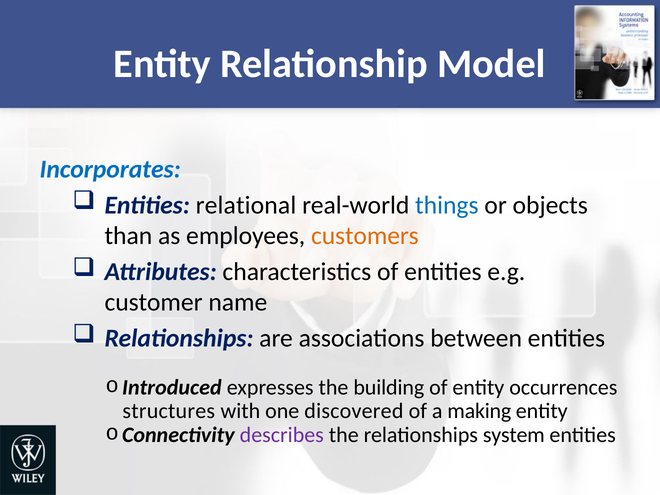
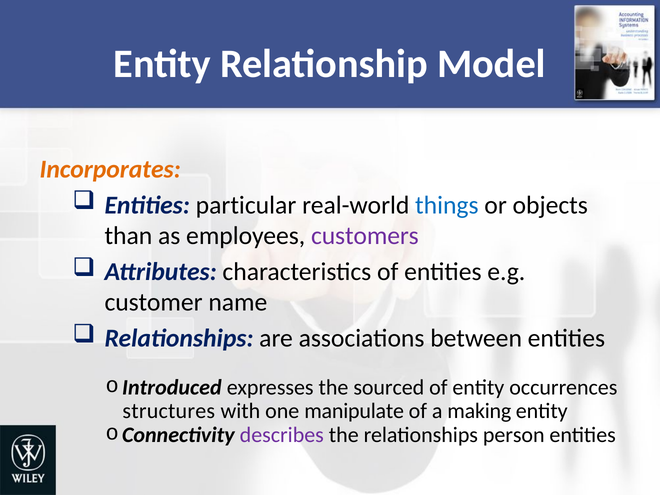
Incorporates colour: blue -> orange
relational: relational -> particular
customers colour: orange -> purple
building: building -> sourced
discovered: discovered -> manipulate
system: system -> person
